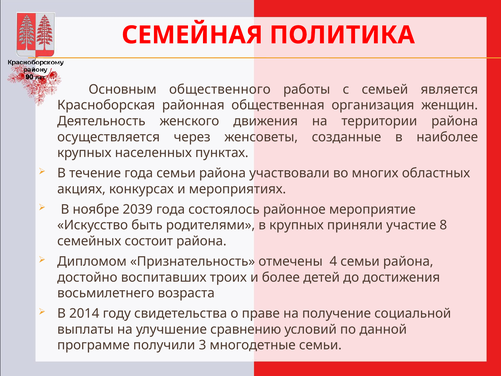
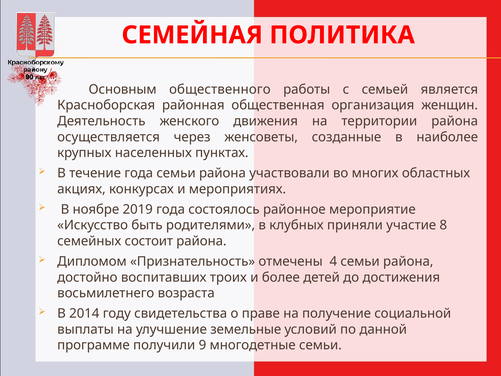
2039: 2039 -> 2019
в крупных: крупных -> клубных
сравнению: сравнению -> земельные
3: 3 -> 9
